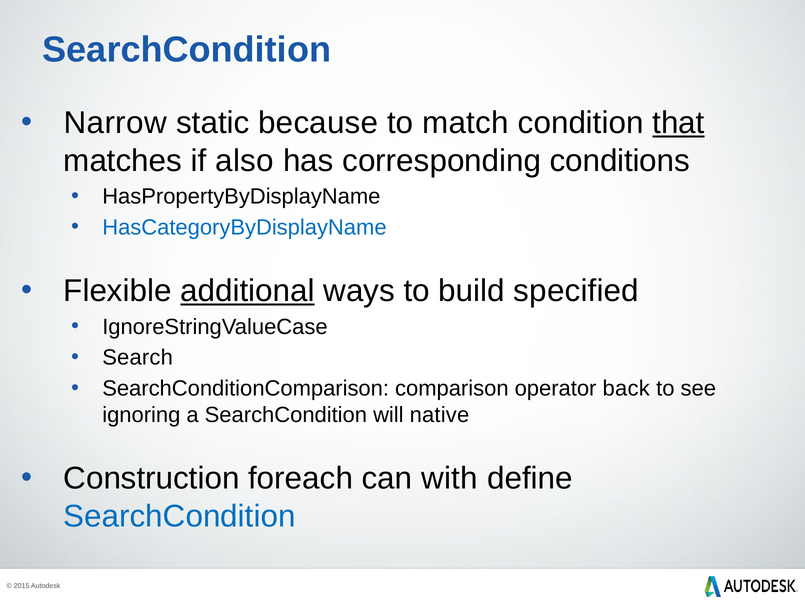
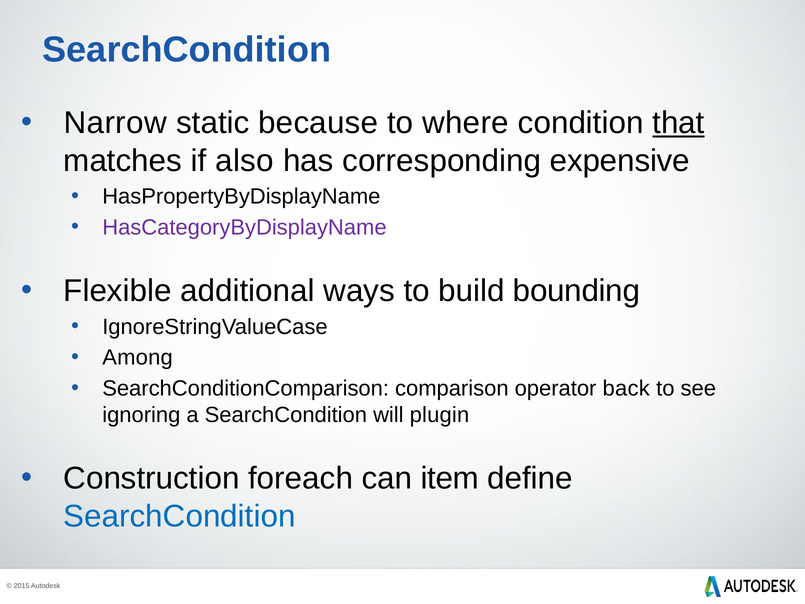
match: match -> where
conditions: conditions -> expensive
HasCategoryByDisplayName colour: blue -> purple
additional underline: present -> none
specified: specified -> bounding
Search: Search -> Among
native: native -> plugin
with: with -> item
